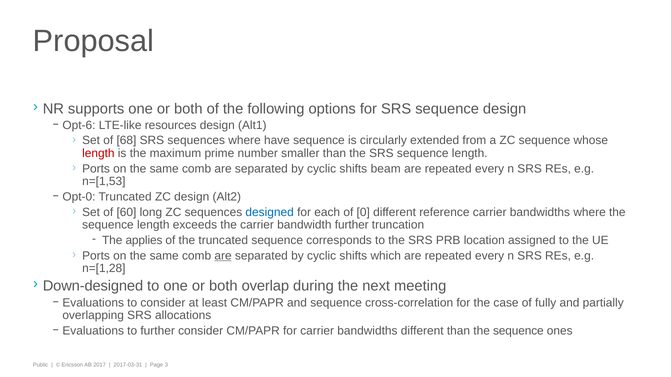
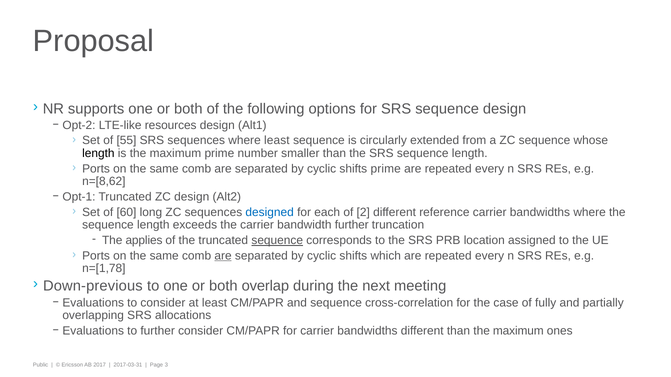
Opt-6: Opt-6 -> Opt-2
68: 68 -> 55
where have: have -> least
length at (98, 154) colour: red -> black
shifts beam: beam -> prime
n=[1,53: n=[1,53 -> n=[8,62
Opt-0: Opt-0 -> Opt-1
0: 0 -> 2
sequence at (277, 241) underline: none -> present
n=[1,28: n=[1,28 -> n=[1,78
Down-designed: Down-designed -> Down-previous
than the sequence: sequence -> maximum
